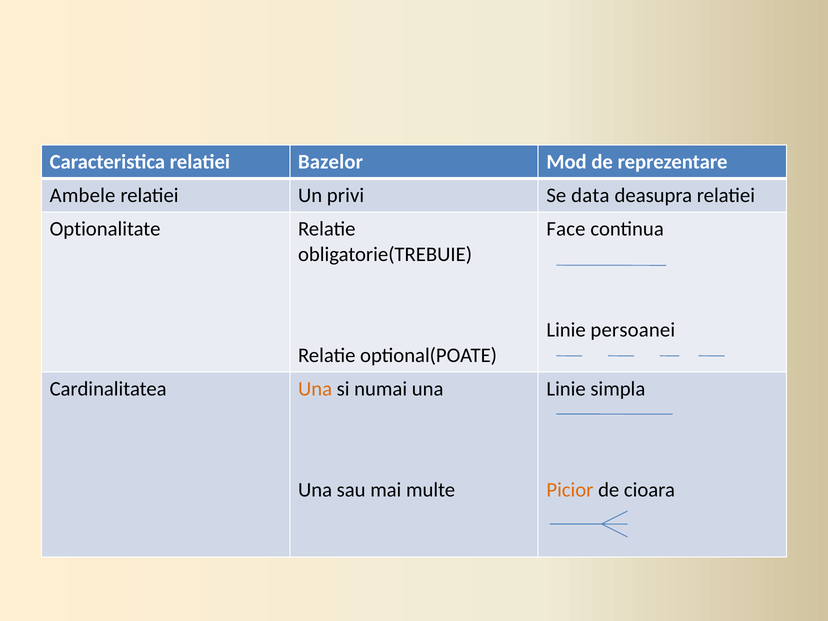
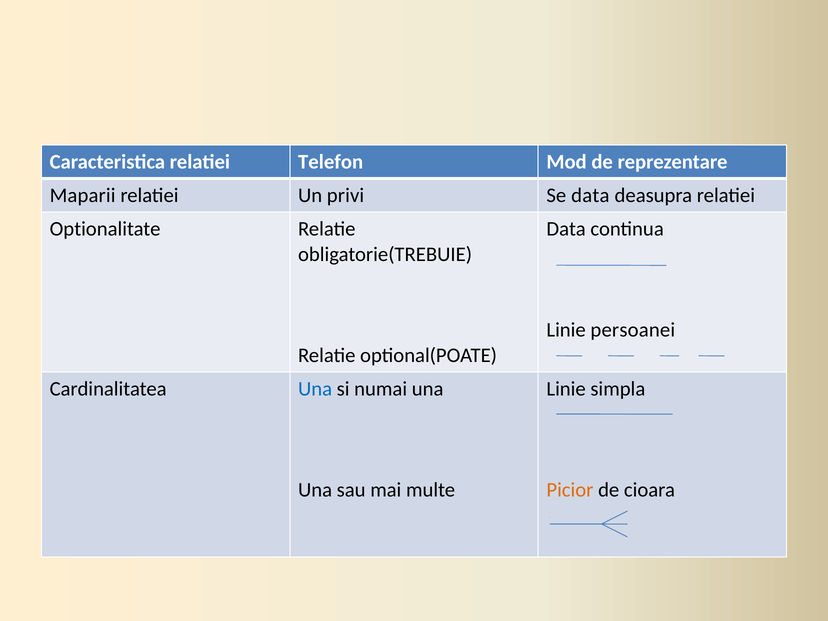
Bazelor: Bazelor -> Telefon
Ambele: Ambele -> Maparii
Face at (566, 229): Face -> Data
Una at (315, 389) colour: orange -> blue
